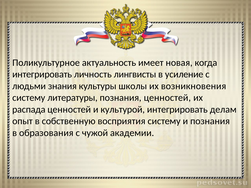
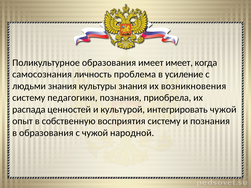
Поликультурное актуальность: актуальность -> образования
имеет новая: новая -> имеет
интегрировать at (42, 74): интегрировать -> самосознания
лингвисты: лингвисты -> проблема
культуры школы: школы -> знания
литературы: литературы -> педагогики
познания ценностей: ценностей -> приобрела
интегрировать делам: делам -> чужой
академии: академии -> народной
